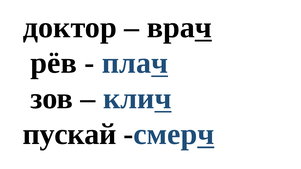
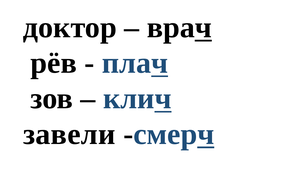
пускай: пускай -> завели
